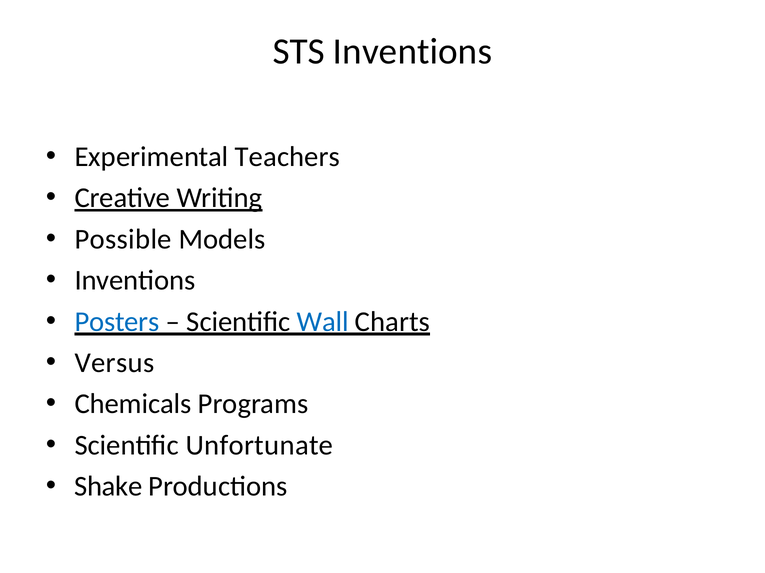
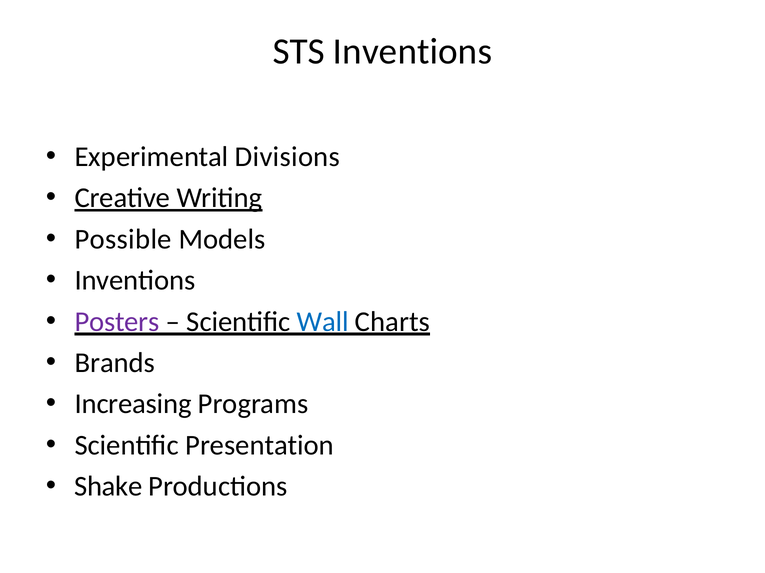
Teachers: Teachers -> Divisions
Posters colour: blue -> purple
Versus: Versus -> Brands
Chemicals: Chemicals -> Increasing
Unfortunate: Unfortunate -> Presentation
